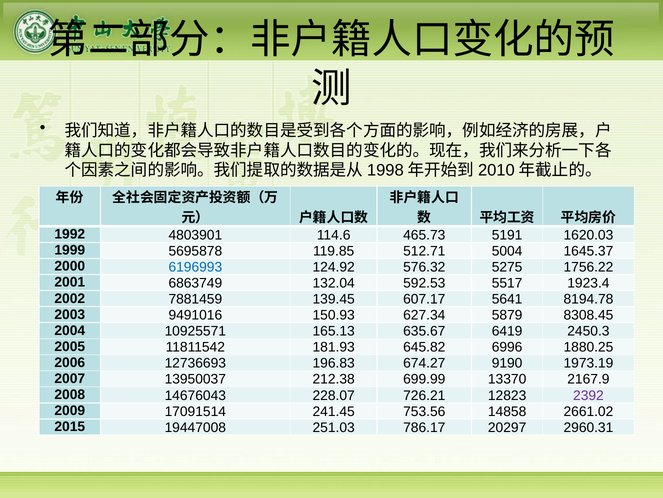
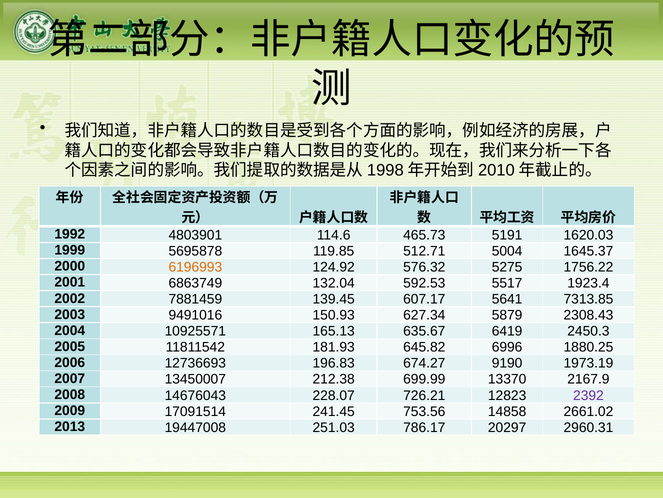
6196993 colour: blue -> orange
8194.78: 8194.78 -> 7313.85
8308.45: 8308.45 -> 2308.43
13950037: 13950037 -> 13450007
2015: 2015 -> 2013
